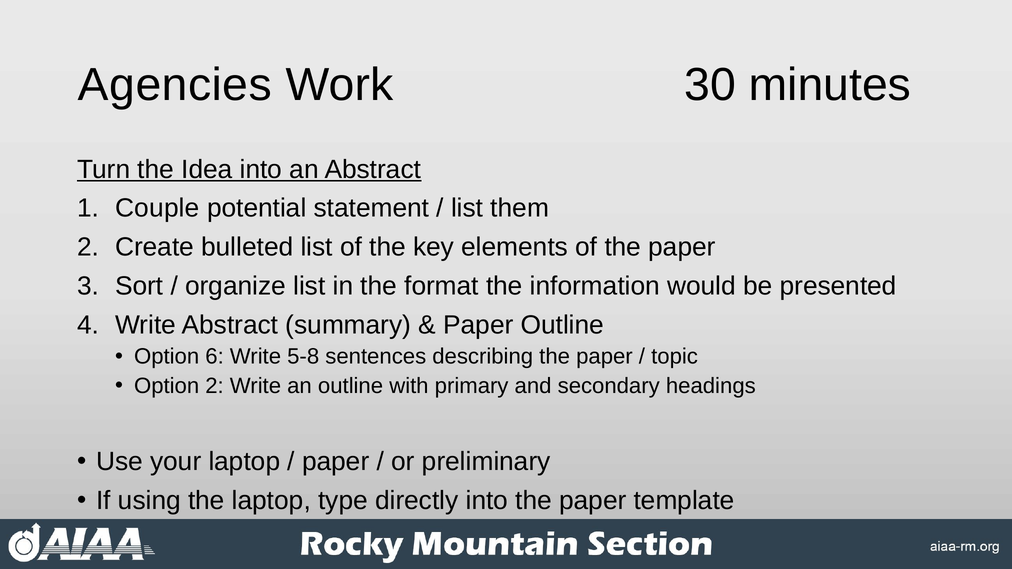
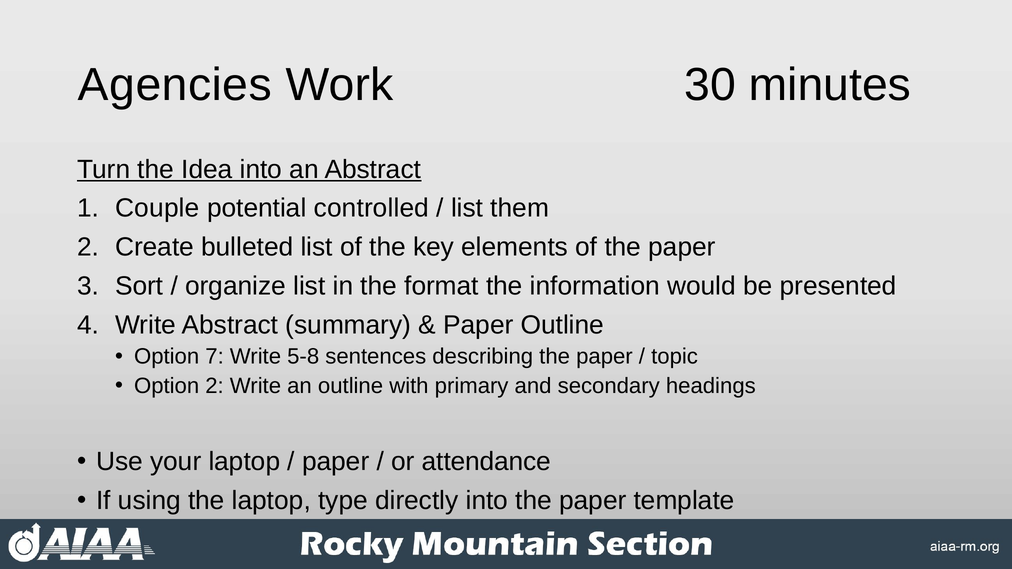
statement: statement -> controlled
6: 6 -> 7
preliminary: preliminary -> attendance
